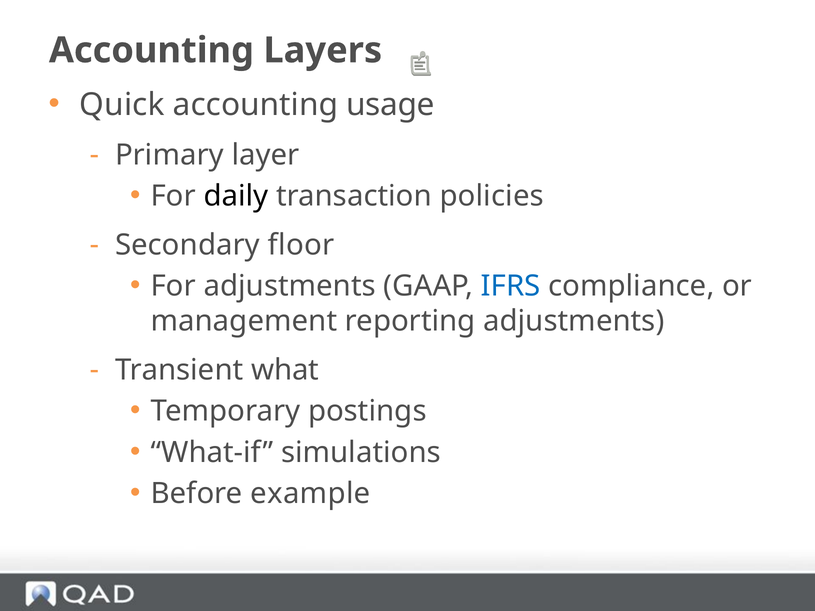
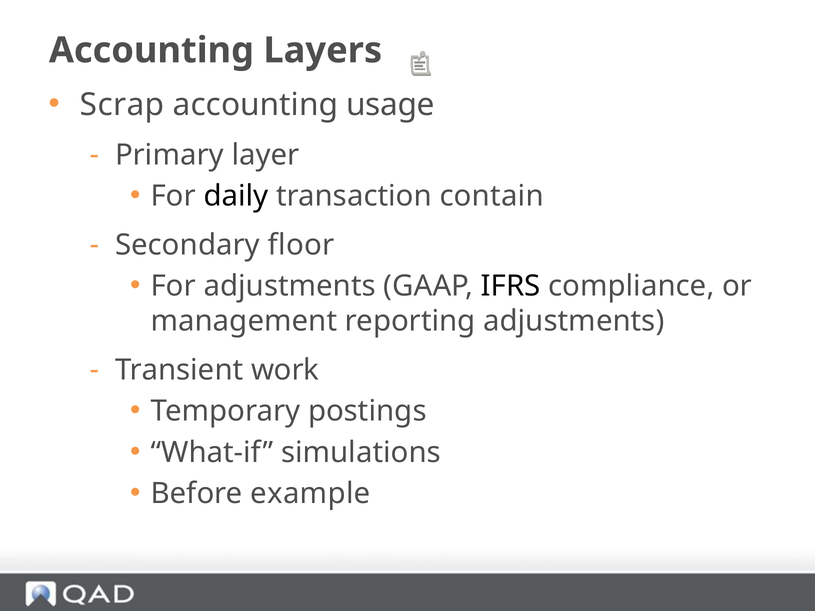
Quick: Quick -> Scrap
policies: policies -> contain
IFRS colour: blue -> black
what: what -> work
